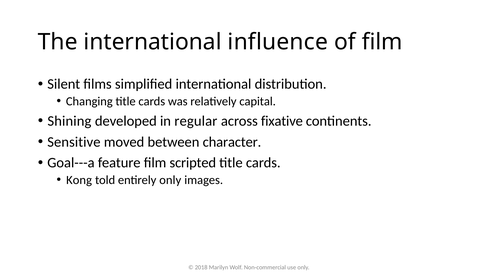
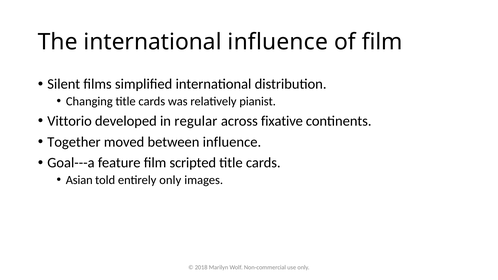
capital: capital -> pianist
Shining: Shining -> Vittorio
Sensitive: Sensitive -> Together
between character: character -> influence
Kong: Kong -> Asian
